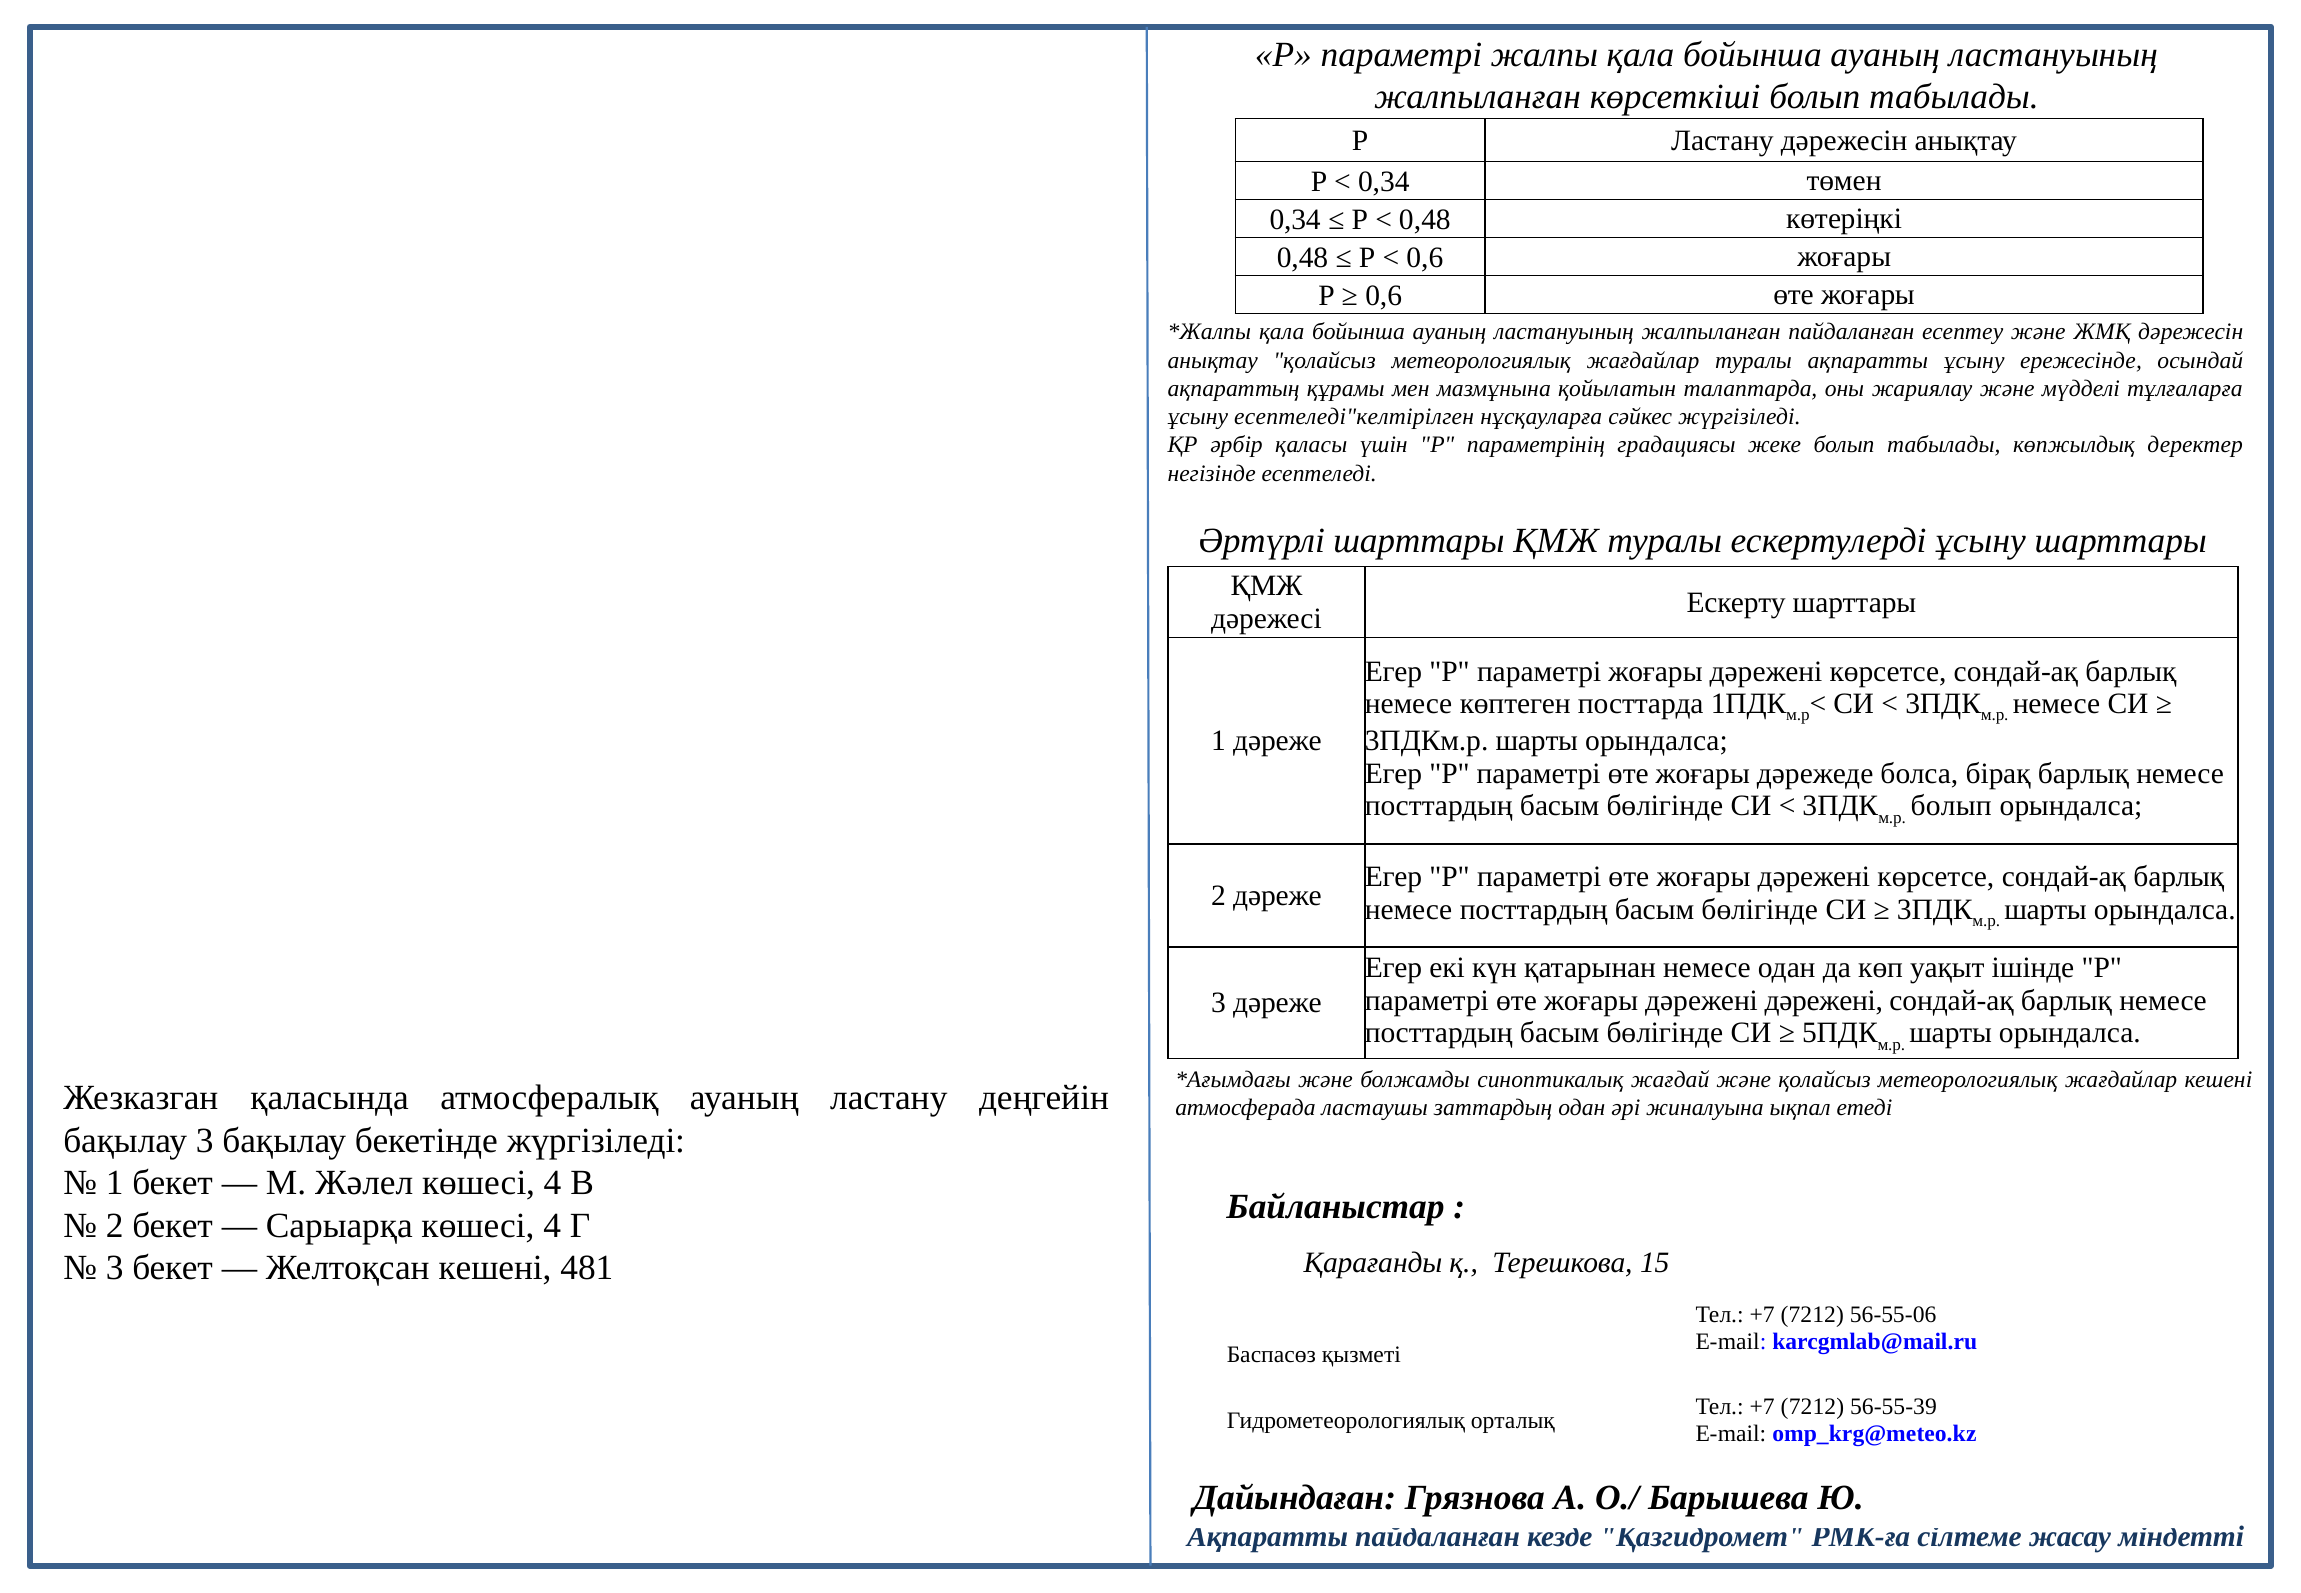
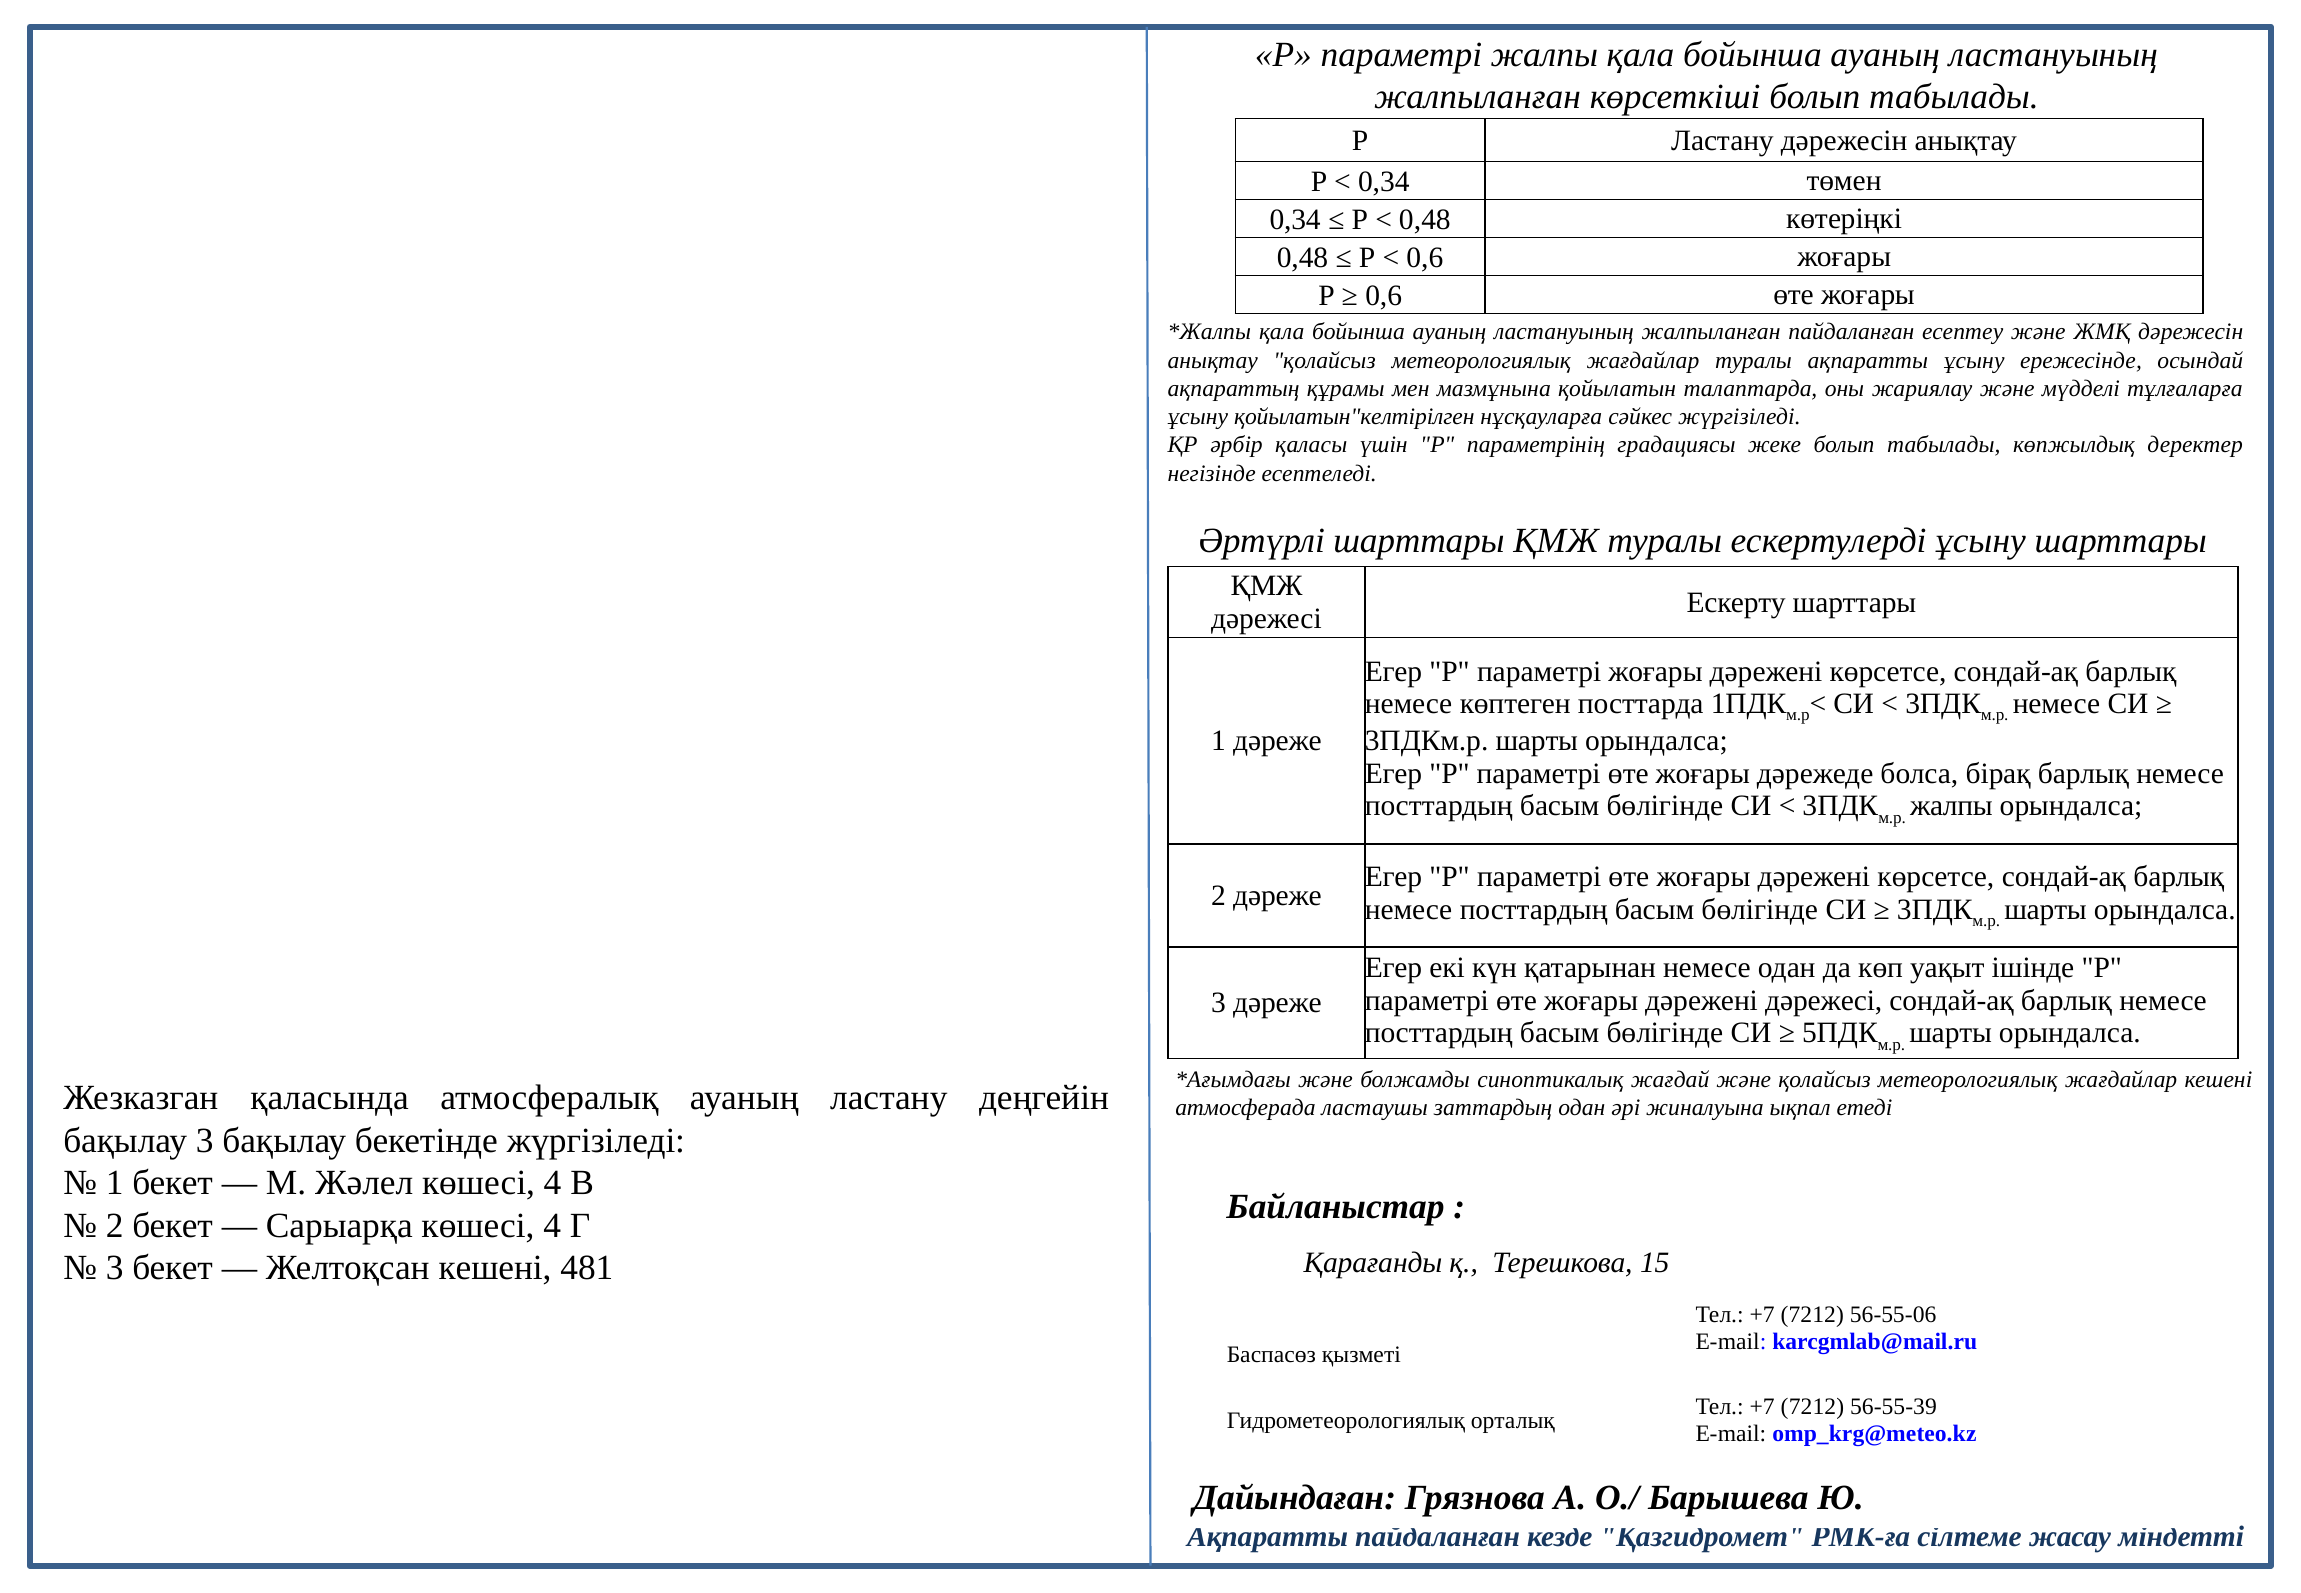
есептеледі"келтірілген: есептеледі"келтірілген -> қойылатын"келтірілген
болып at (1951, 806): болып -> жалпы
дәрежені дәрежені: дәрежені -> дәрежесі
